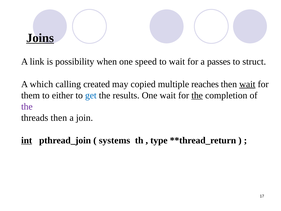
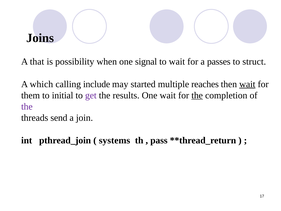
Joins underline: present -> none
link: link -> that
speed: speed -> signal
created: created -> include
copied: copied -> started
either: either -> initial
get colour: blue -> purple
threads then: then -> send
int underline: present -> none
type: type -> pass
